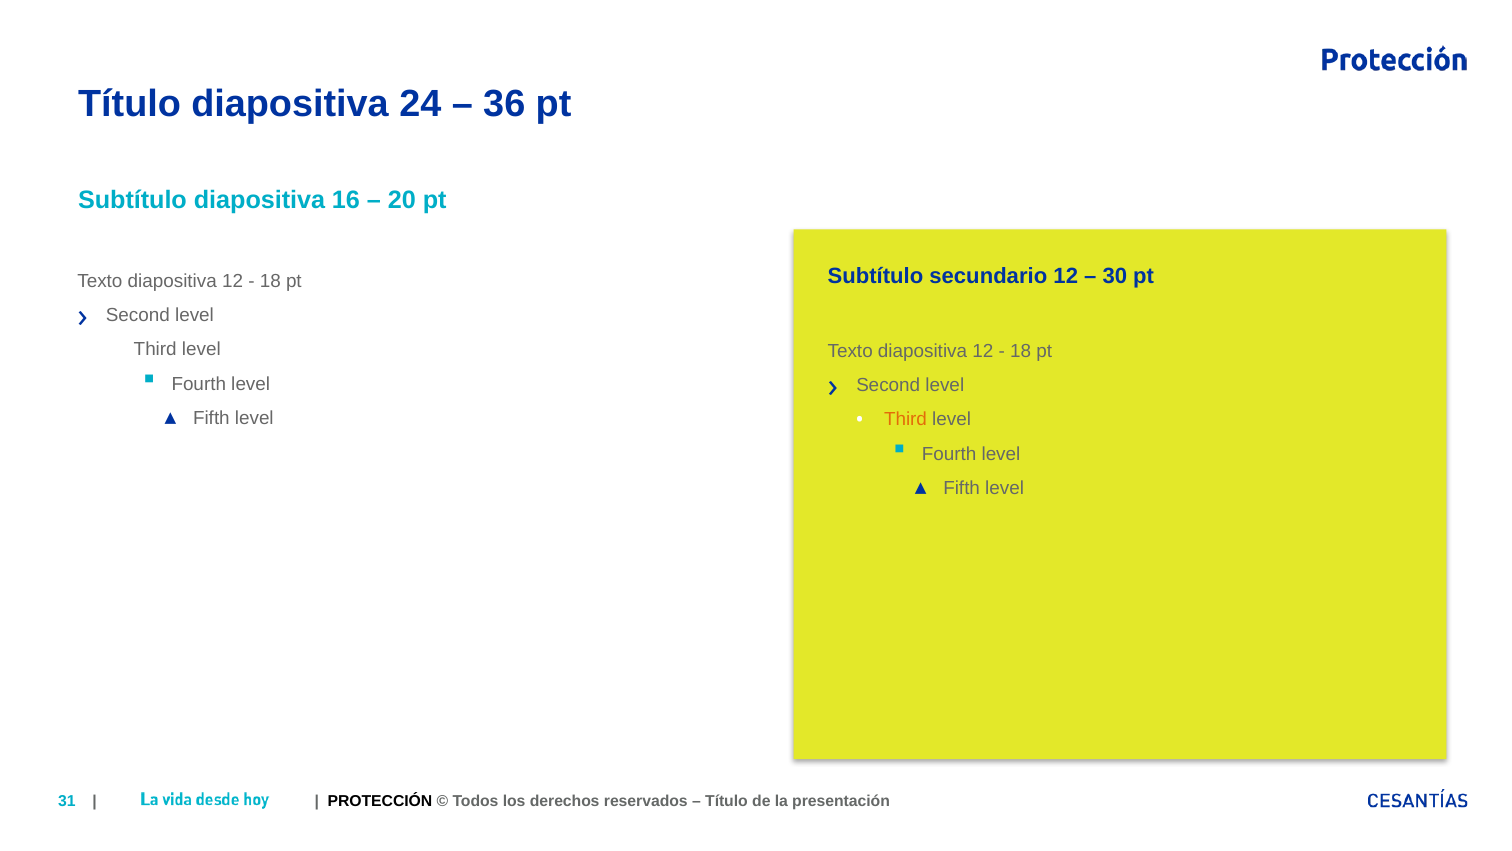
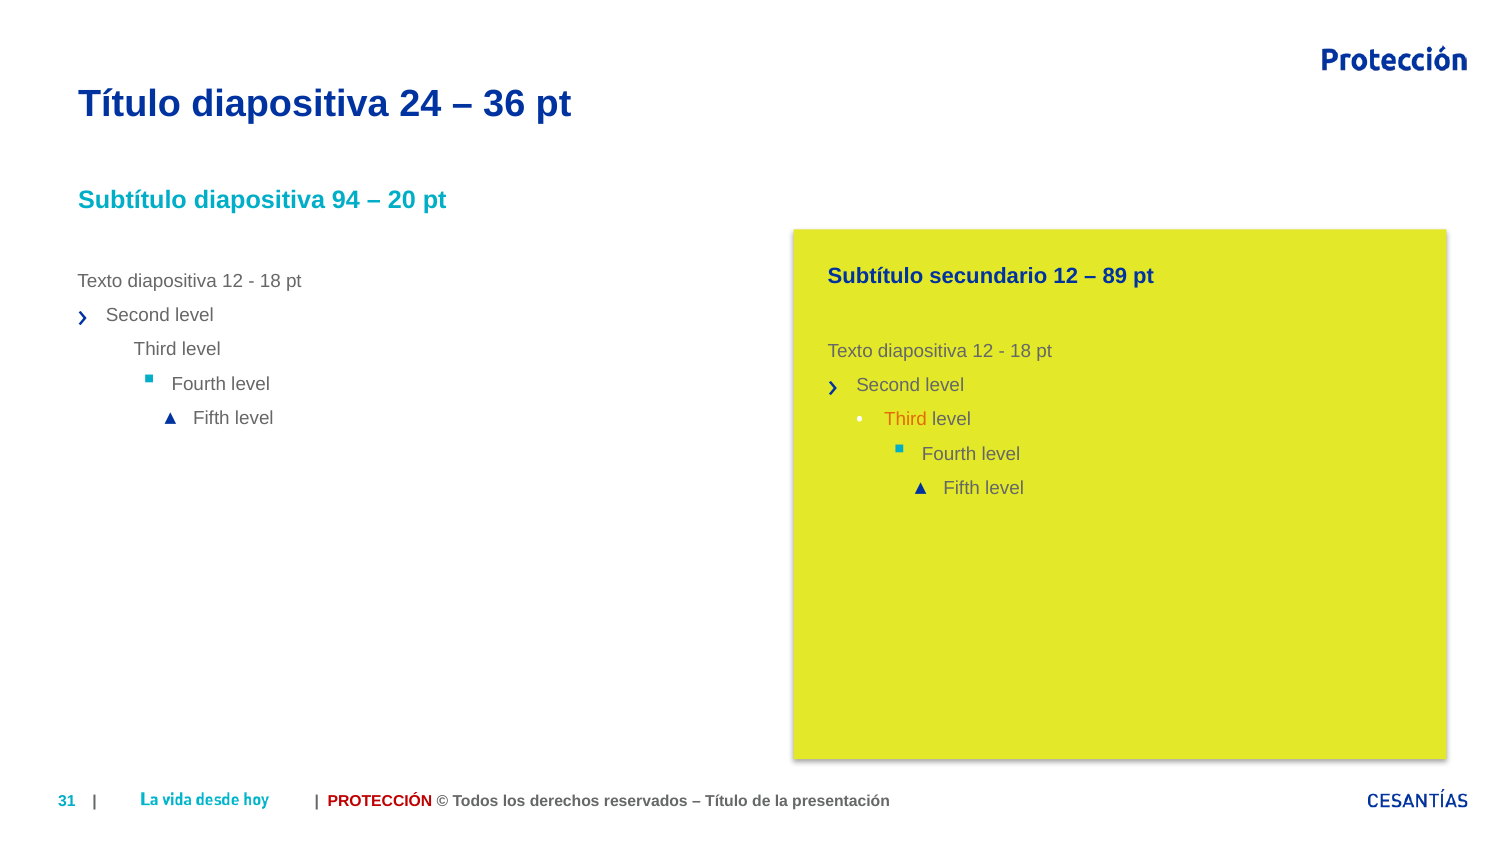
16: 16 -> 94
30: 30 -> 89
PROTECCIÓN colour: black -> red
